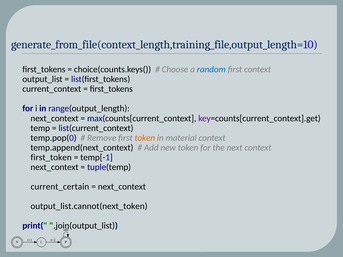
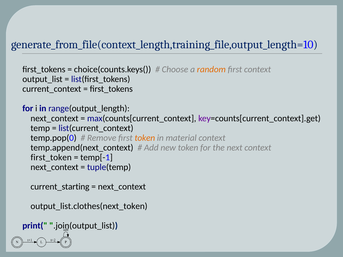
random colour: blue -> orange
current_certain: current_certain -> current_starting
output_list.cannot(next_token: output_list.cannot(next_token -> output_list.clothes(next_token
